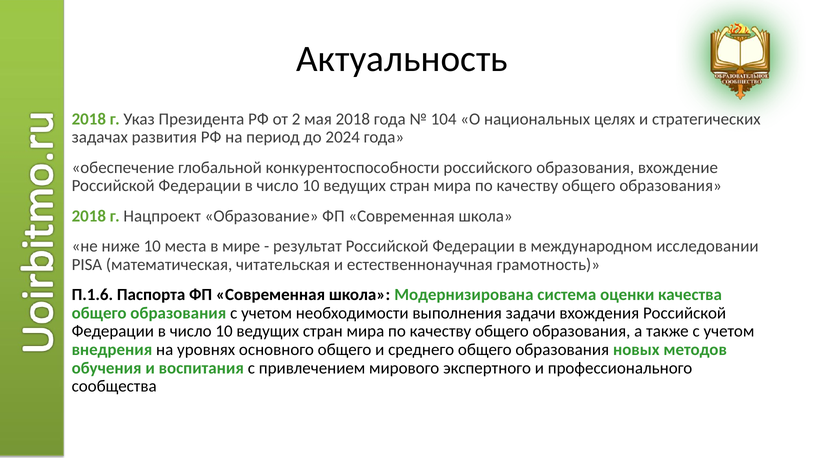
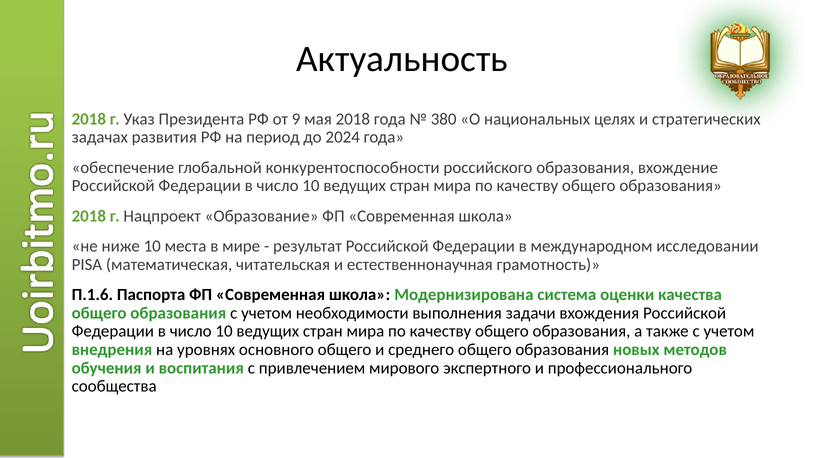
2: 2 -> 9
104: 104 -> 380
